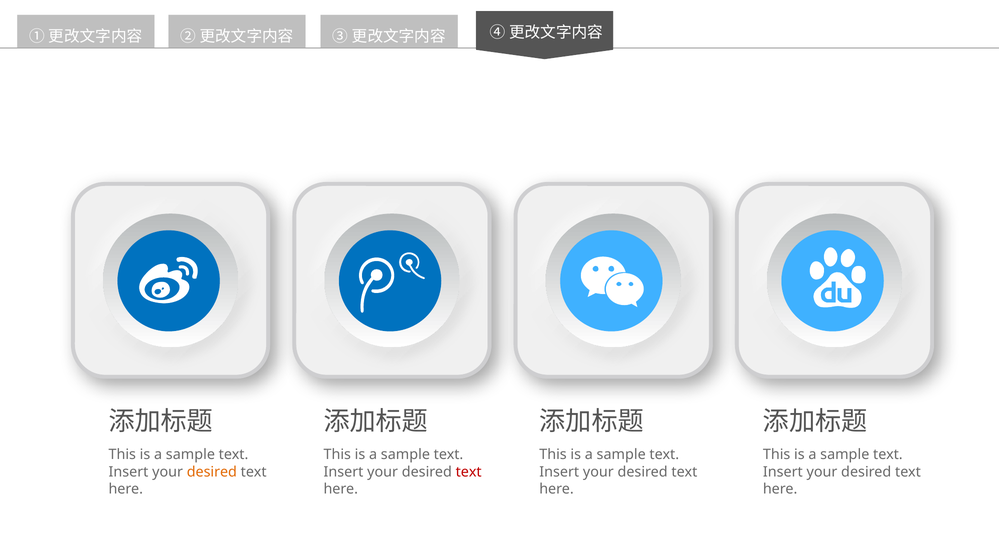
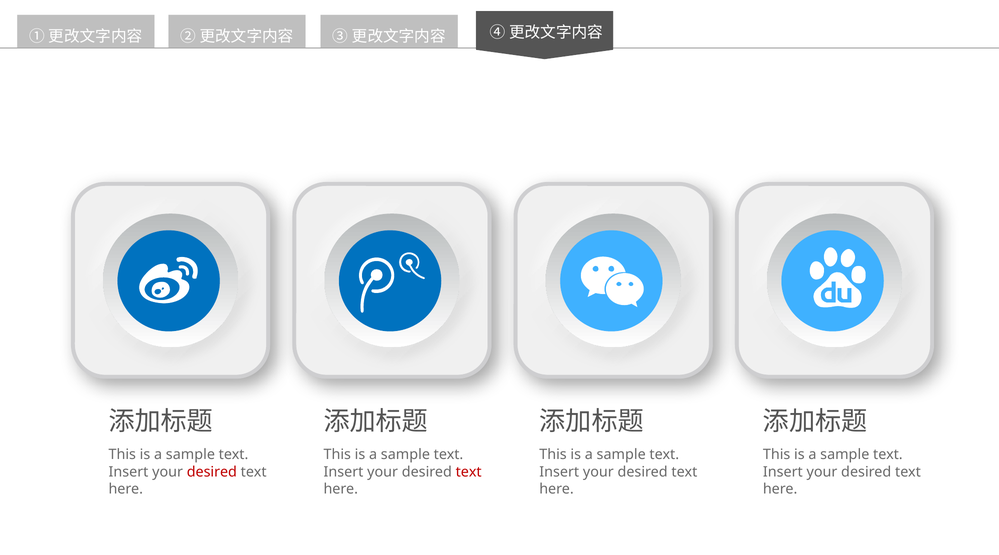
desired at (212, 472) colour: orange -> red
